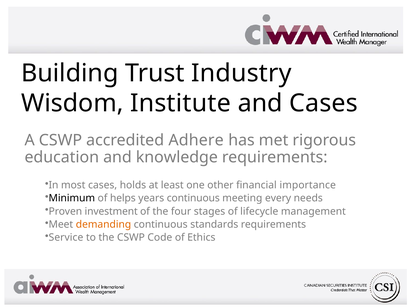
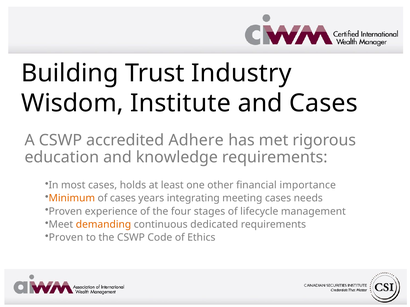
Minimum colour: black -> orange
of helps: helps -> cases
years continuous: continuous -> integrating
meeting every: every -> cases
investment: investment -> experience
standards: standards -> dedicated
Service at (66, 238): Service -> Proven
